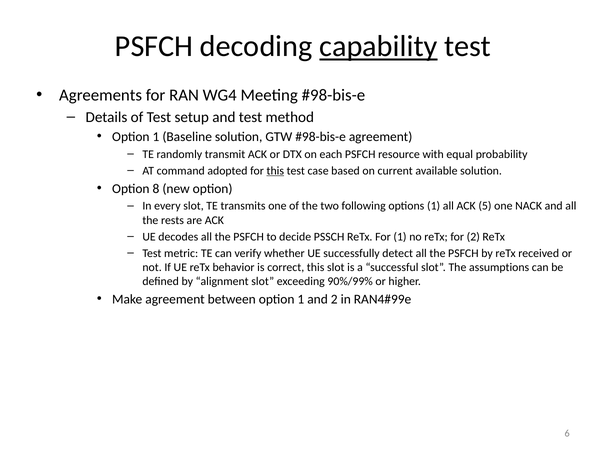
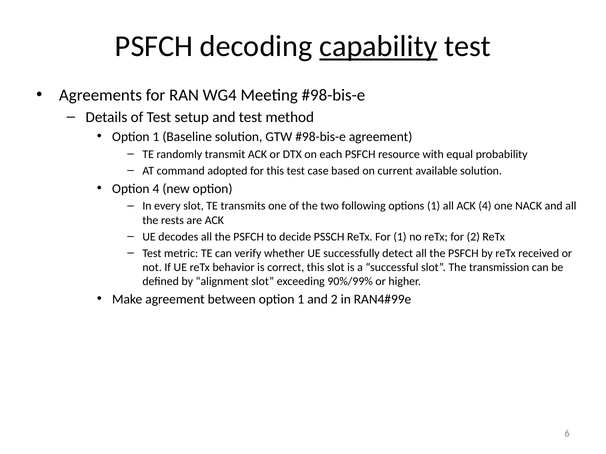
this at (275, 171) underline: present -> none
Option 8: 8 -> 4
ACK 5: 5 -> 4
assumptions: assumptions -> transmission
